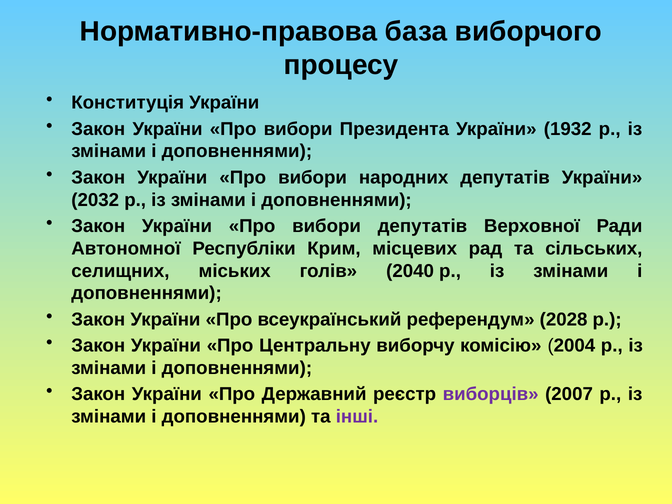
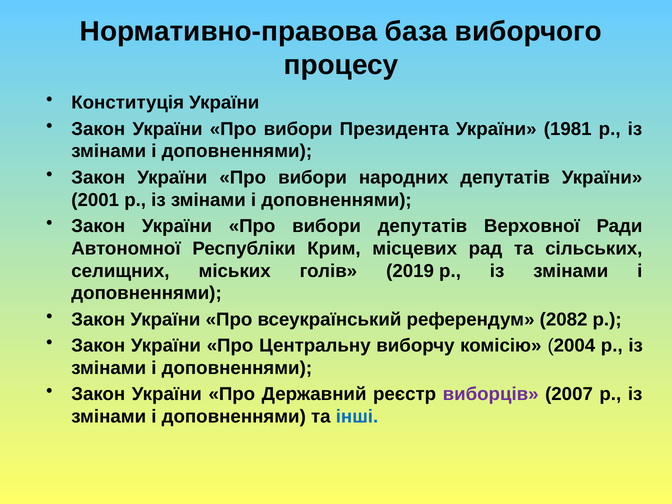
1932: 1932 -> 1981
2032: 2032 -> 2001
2040: 2040 -> 2019
2028: 2028 -> 2082
інші colour: purple -> blue
